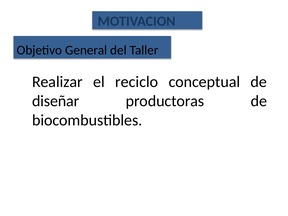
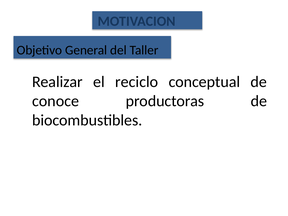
diseñar: diseñar -> conoce
